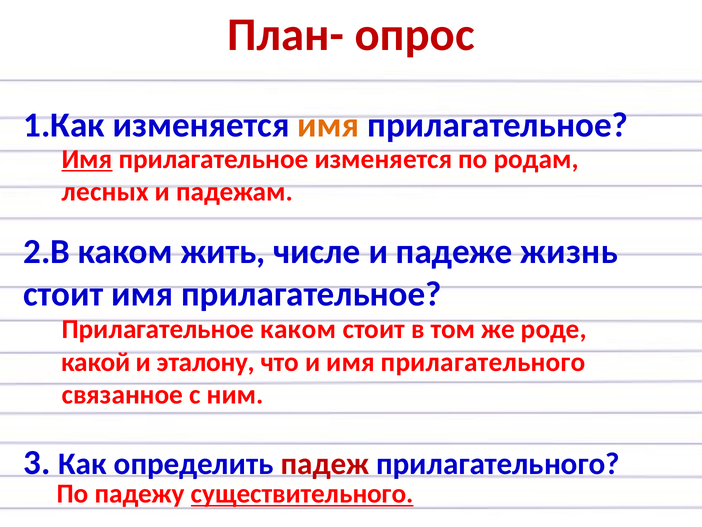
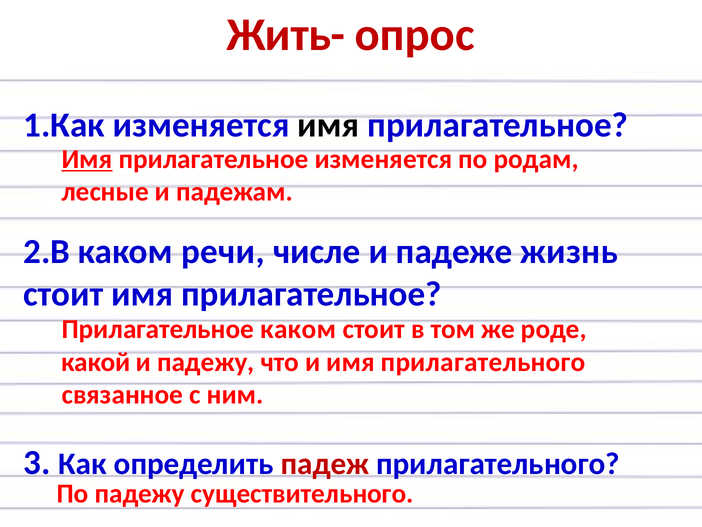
План-: План- -> Жить-
имя at (328, 125) colour: orange -> black
лесных: лесных -> лесные
жить: жить -> речи
и эталону: эталону -> падежу
существительного underline: present -> none
